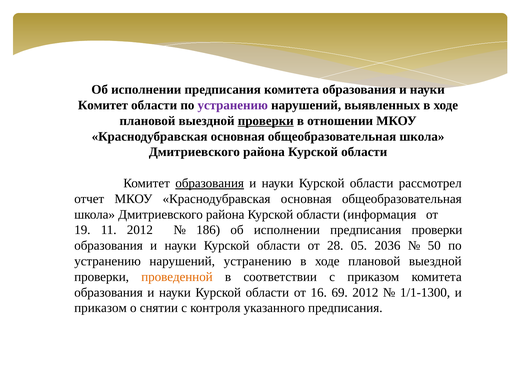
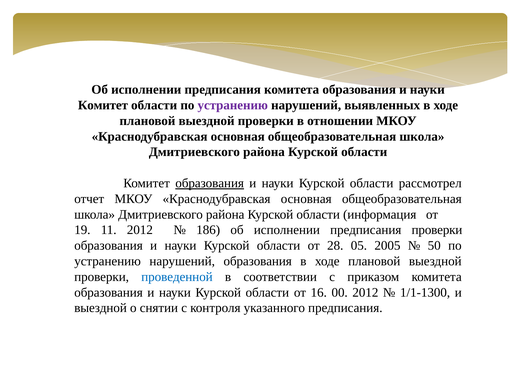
проверки at (266, 121) underline: present -> none
2036: 2036 -> 2005
нарушений устранению: устранению -> образования
проведенной colour: orange -> blue
69: 69 -> 00
приказом at (101, 308): приказом -> выездной
